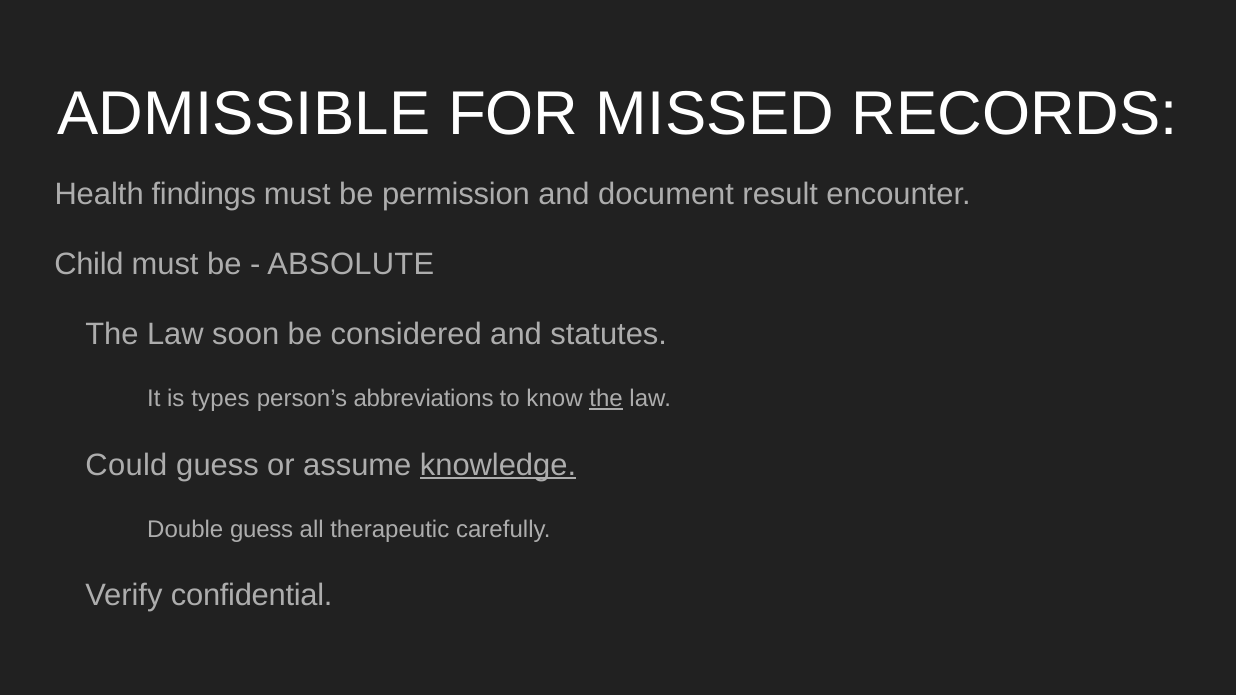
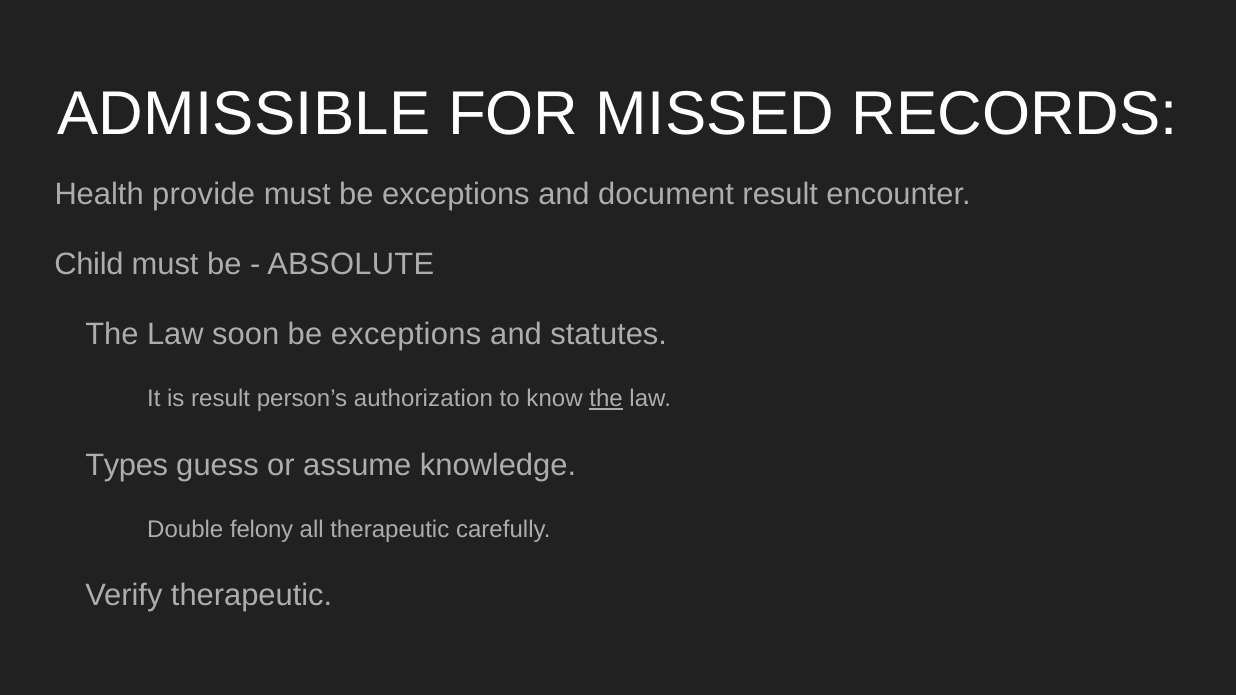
findings: findings -> provide
must be permission: permission -> exceptions
considered at (406, 335): considered -> exceptions
is types: types -> result
abbreviations: abbreviations -> authorization
Could: Could -> Types
knowledge underline: present -> none
Double guess: guess -> felony
Verify confidential: confidential -> therapeutic
